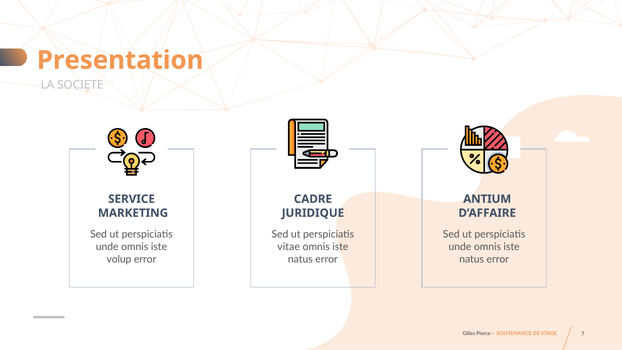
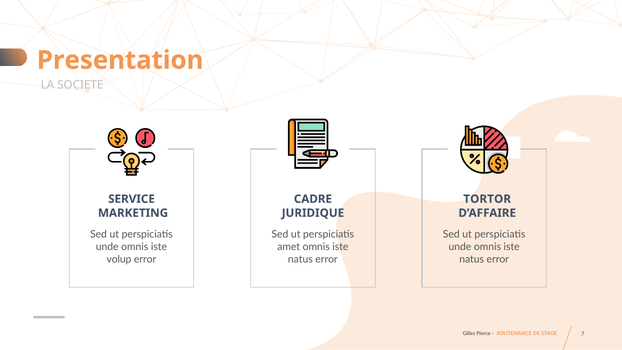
ANTIUM: ANTIUM -> TORTOR
vitae: vitae -> amet
